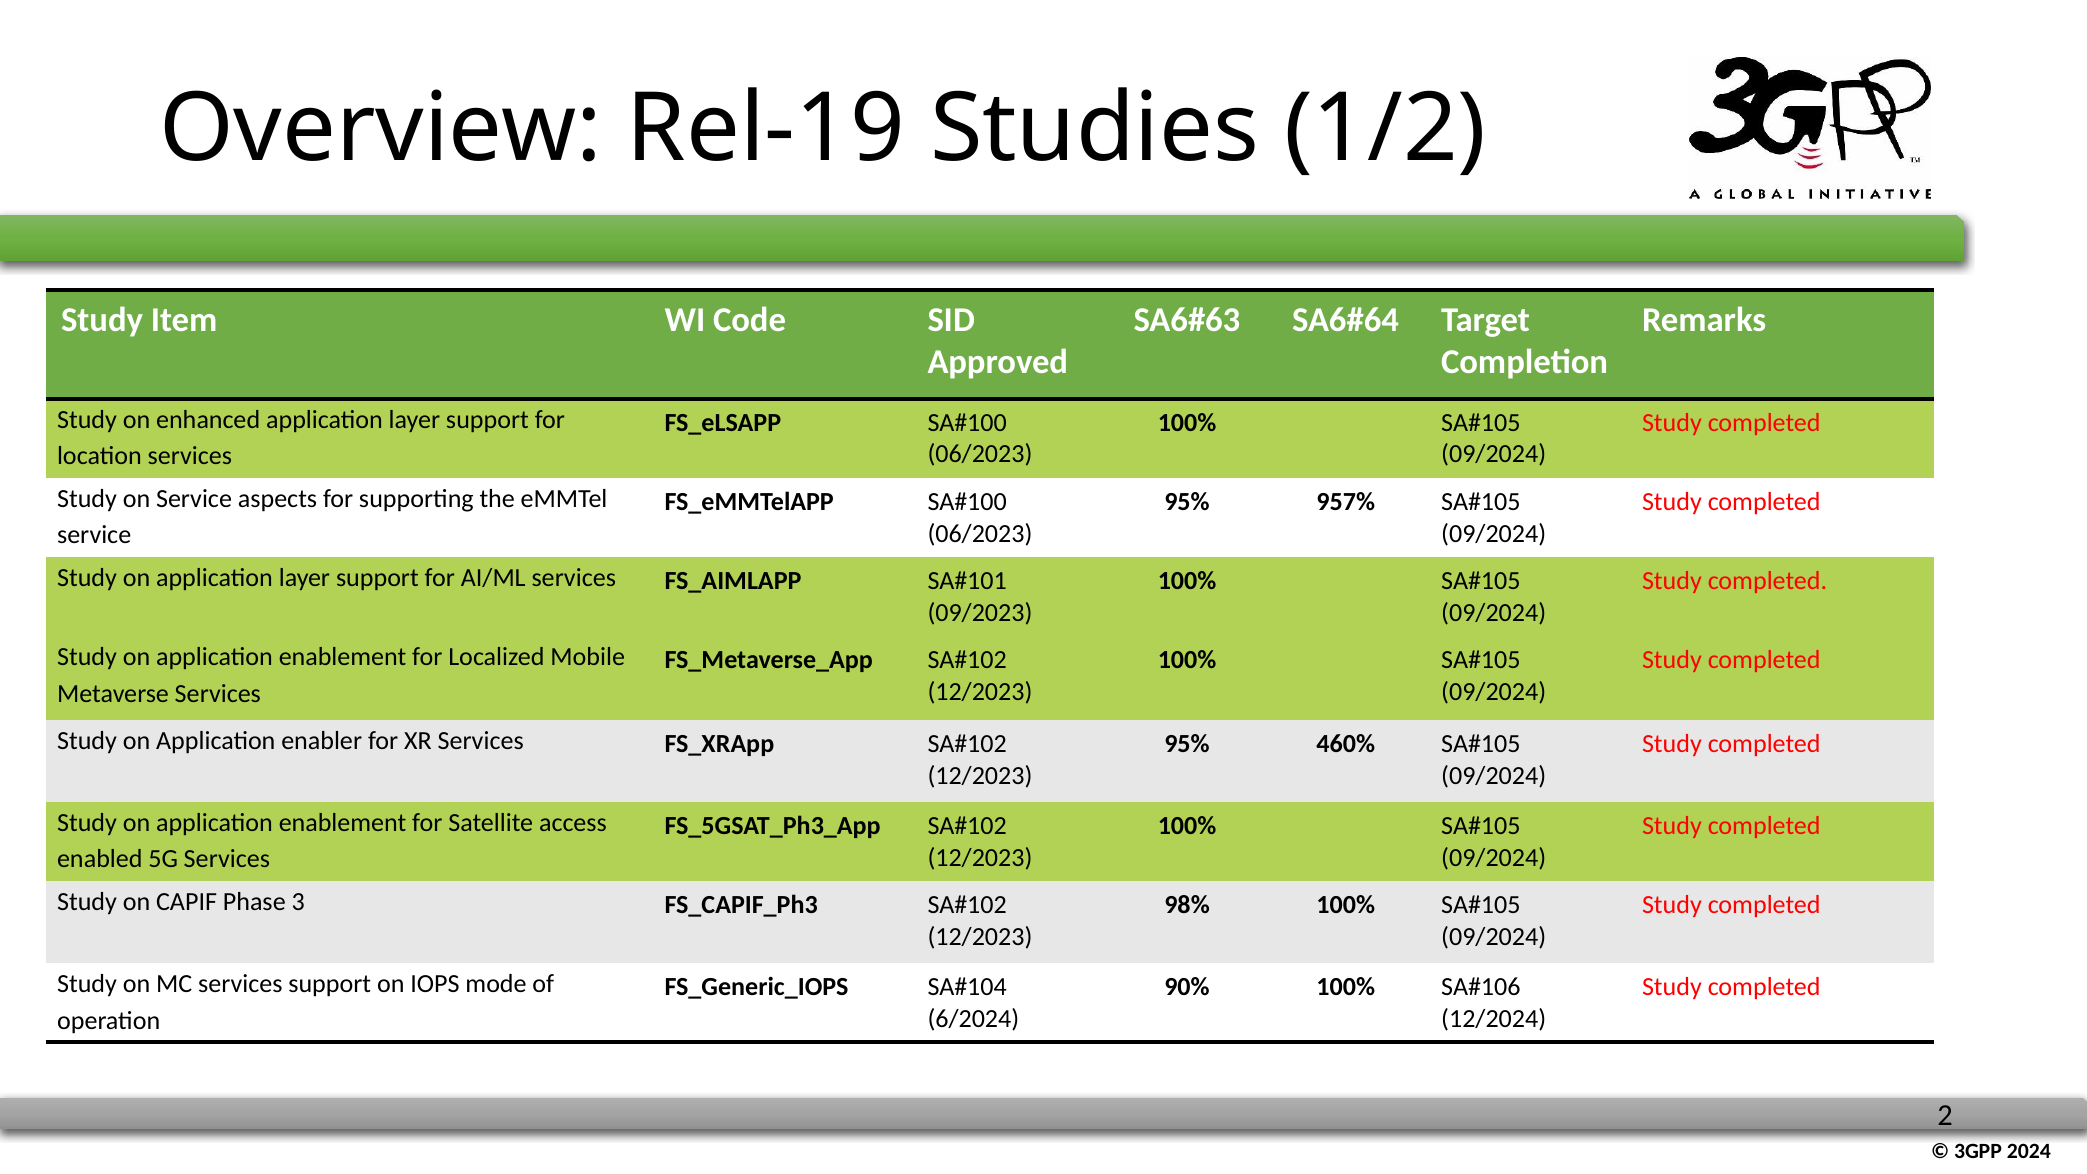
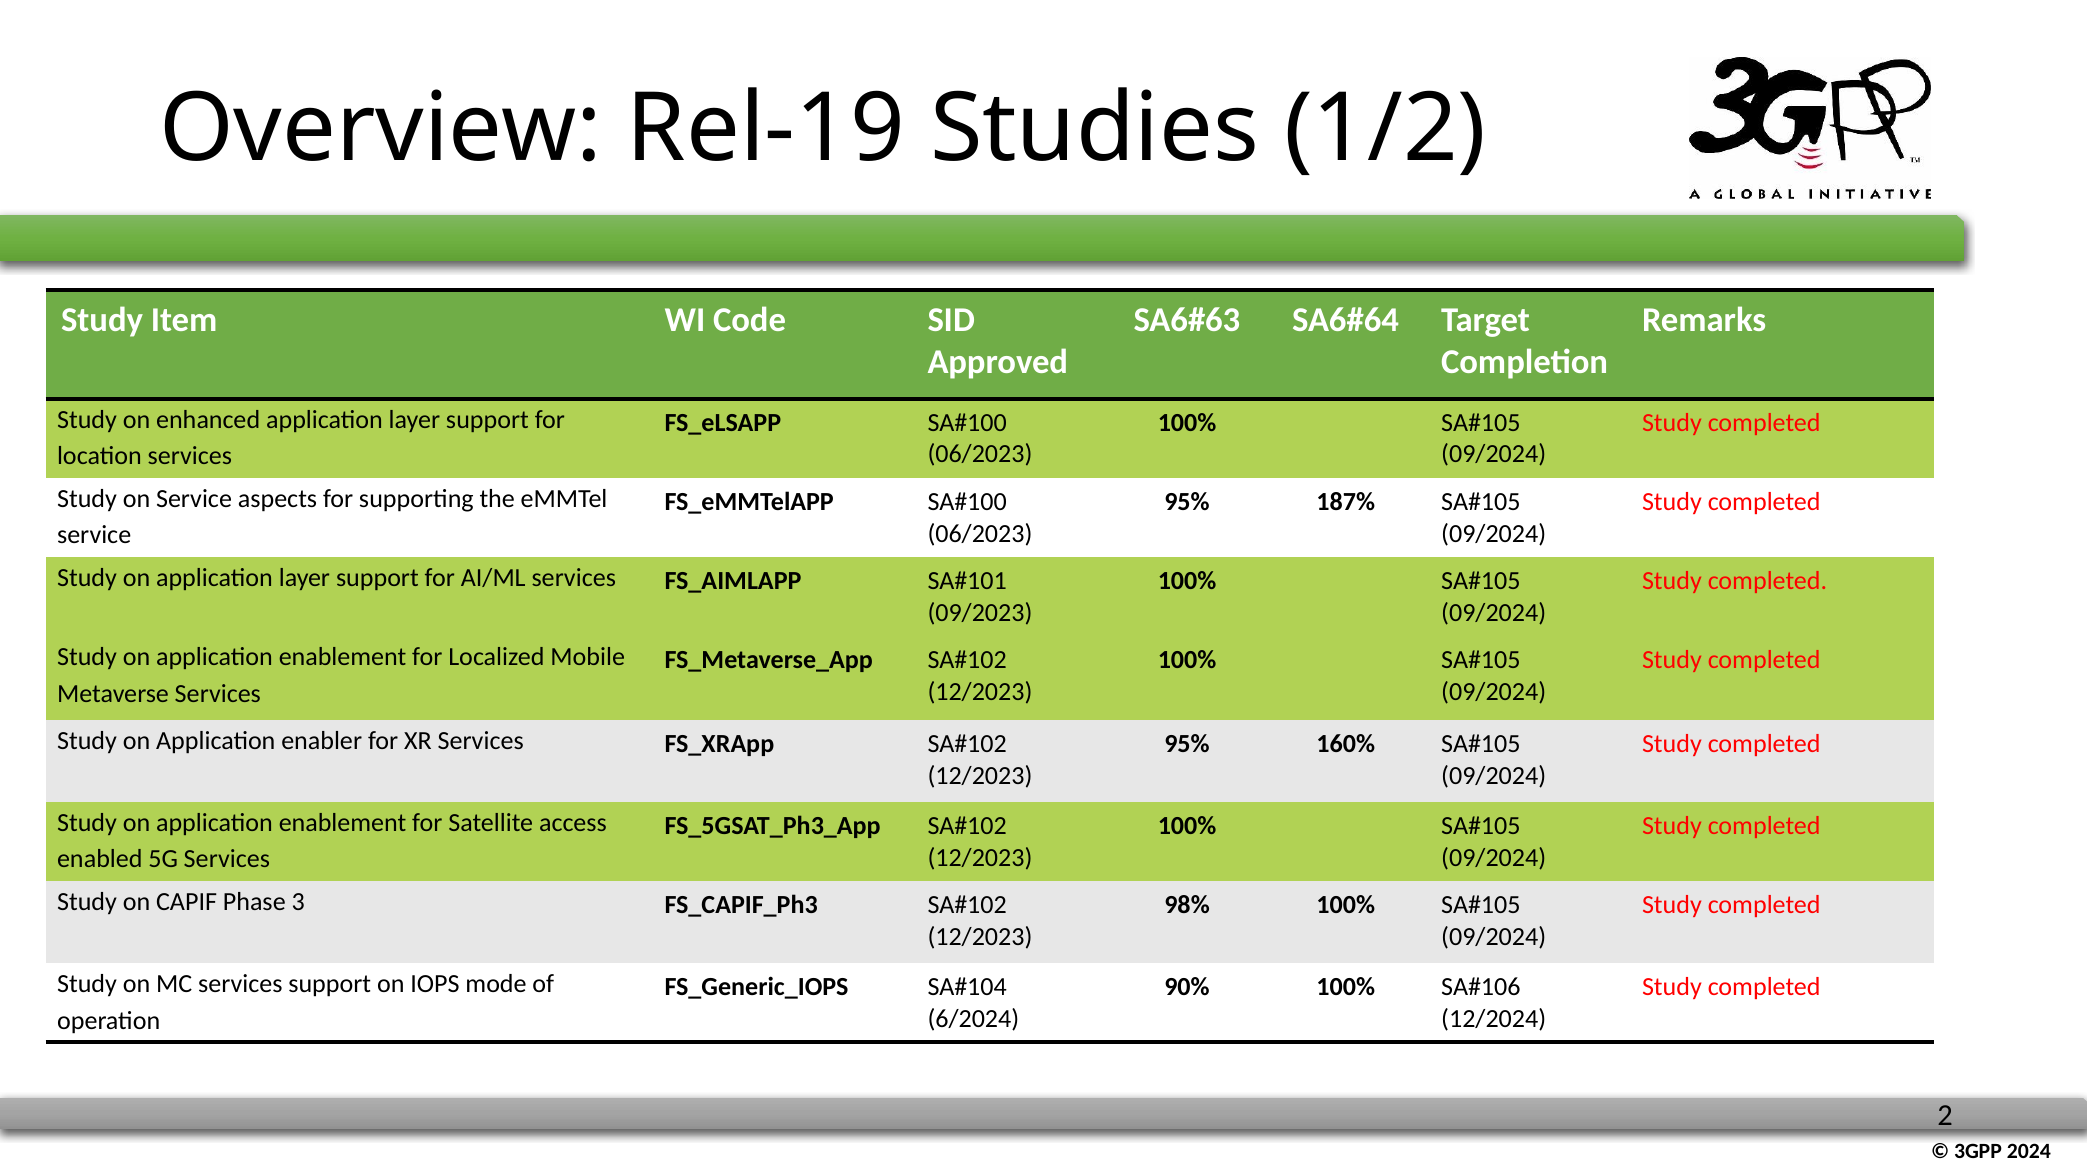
957%: 957% -> 187%
460%: 460% -> 160%
